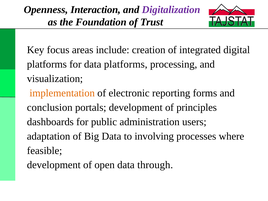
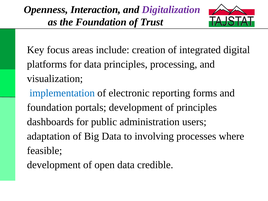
data platforms: platforms -> principles
implementation colour: orange -> blue
conclusion at (50, 107): conclusion -> foundation
through: through -> credible
